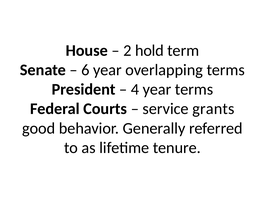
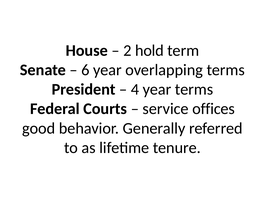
grants: grants -> offices
